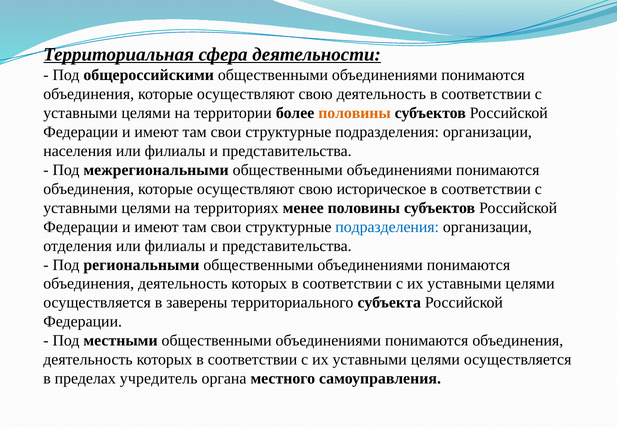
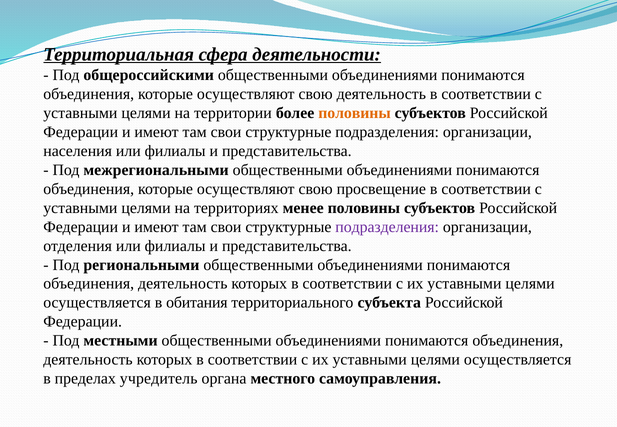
историческое: историческое -> просвещение
подразделения at (387, 227) colour: blue -> purple
заверены: заверены -> обитания
